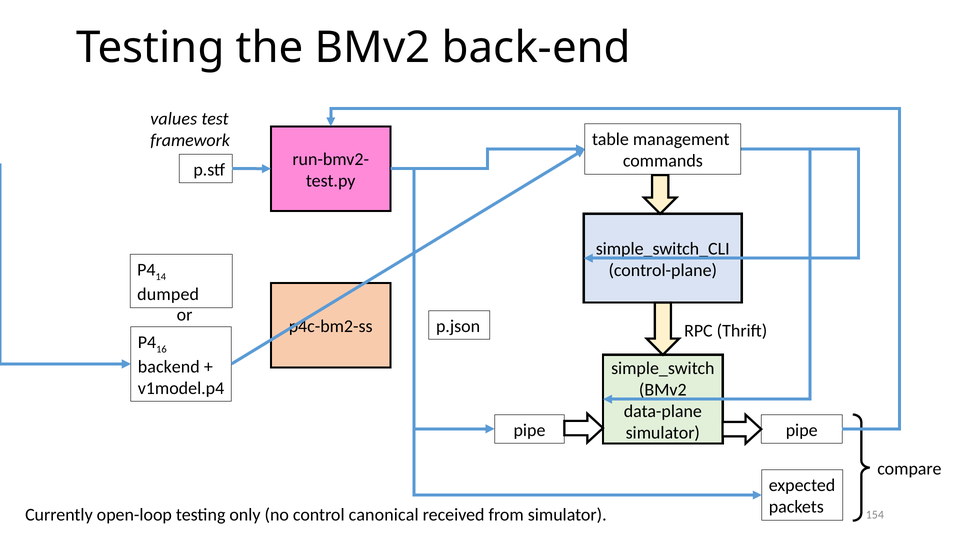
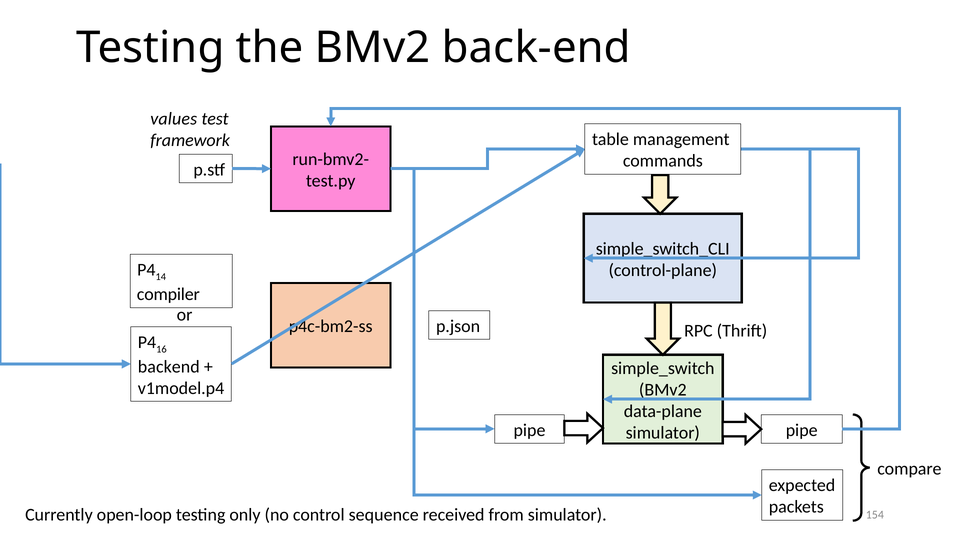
dumped: dumped -> compiler
canonical: canonical -> sequence
